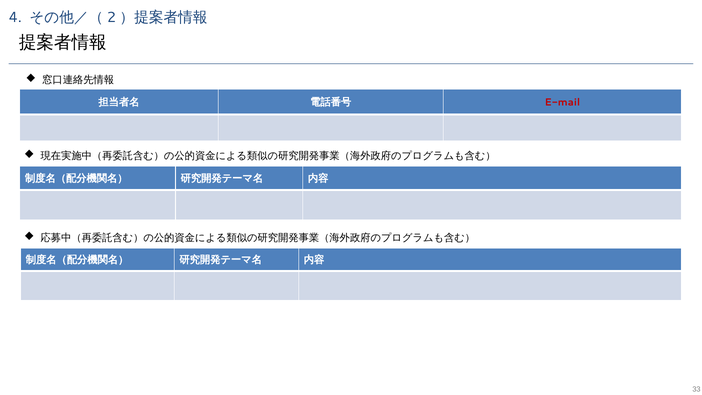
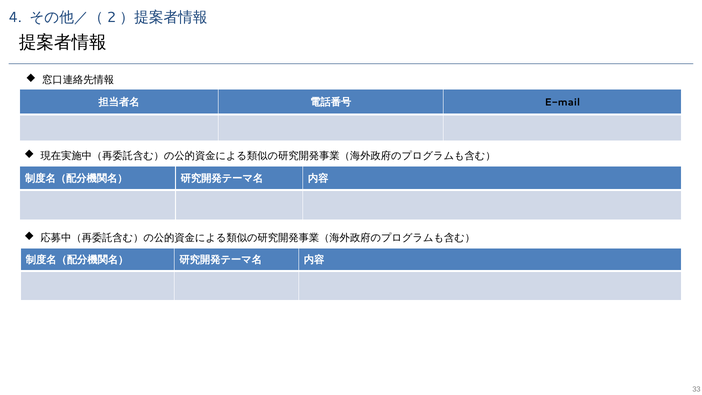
E-mail colour: red -> black
